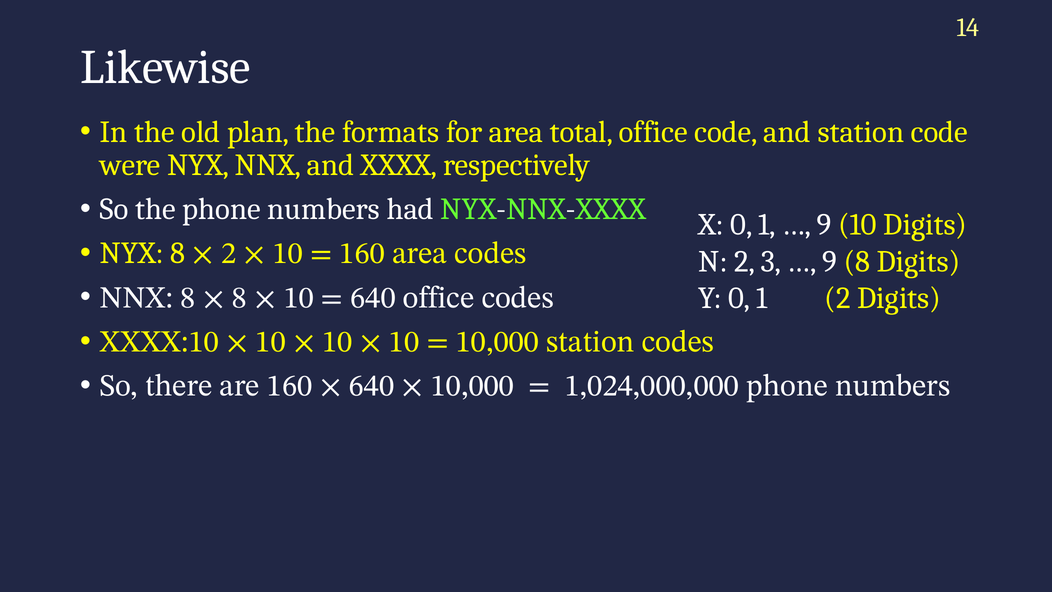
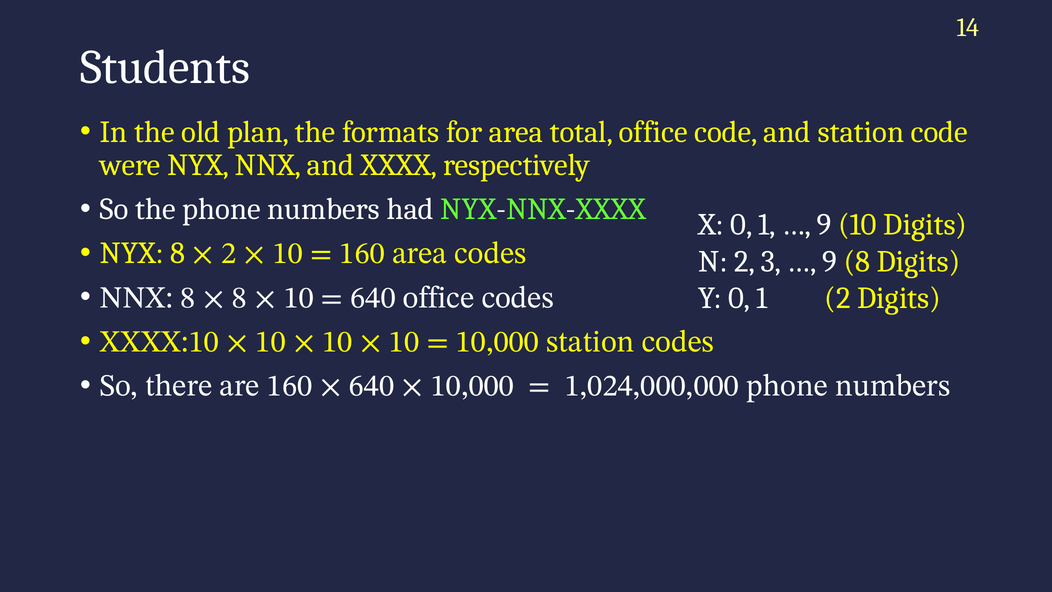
Likewise: Likewise -> Students
